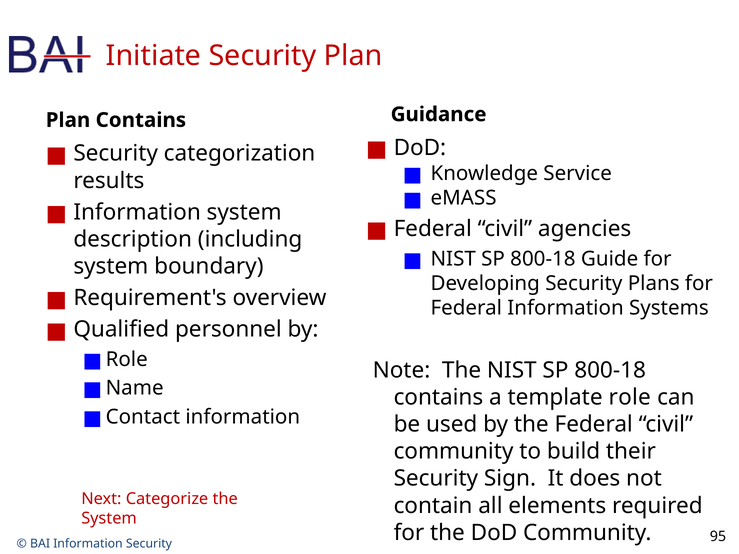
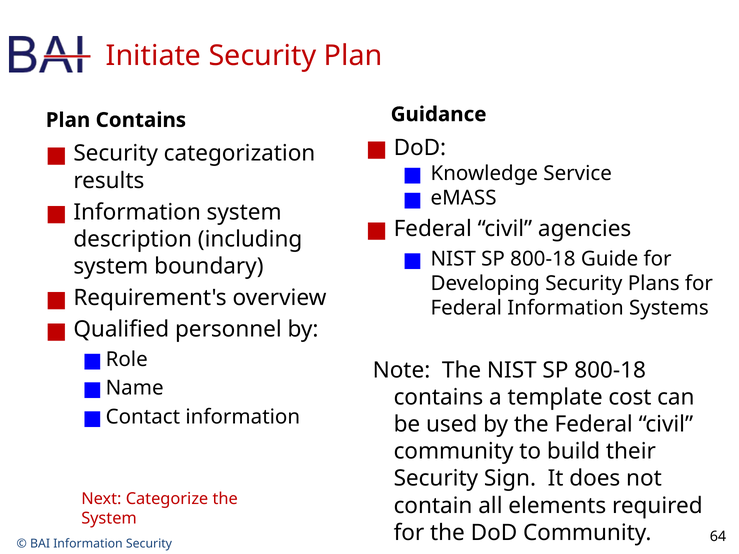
template role: role -> cost
95: 95 -> 64
